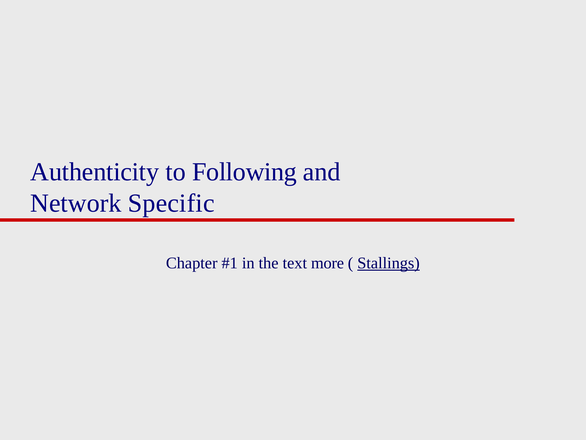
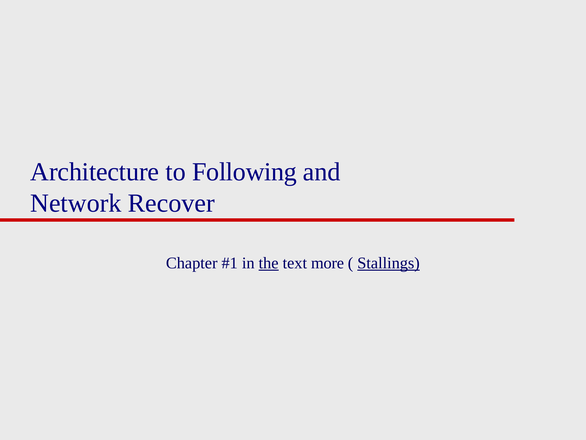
Authenticity: Authenticity -> Architecture
Specific: Specific -> Recover
the underline: none -> present
